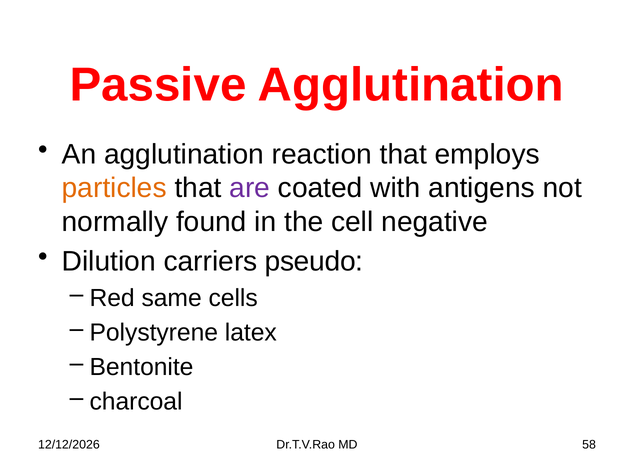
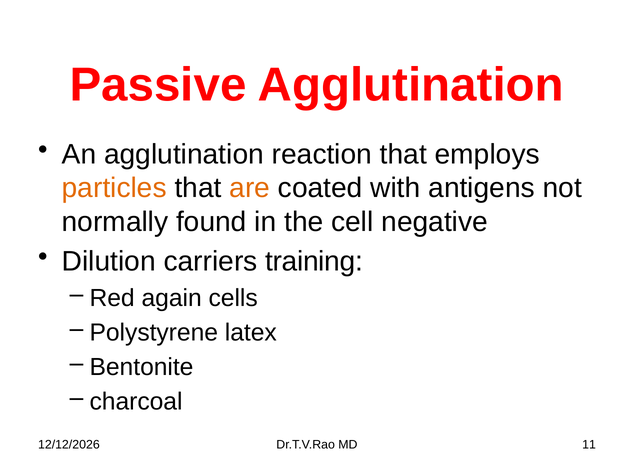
are colour: purple -> orange
pseudo: pseudo -> training
same: same -> again
58: 58 -> 11
